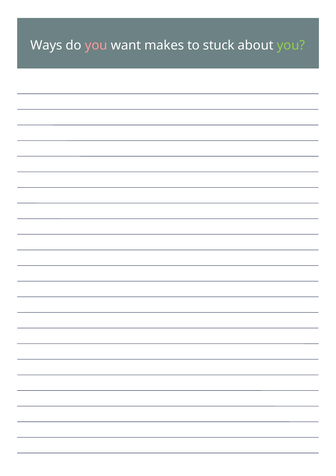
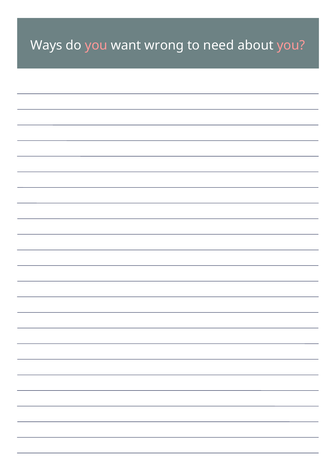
makes: makes -> wrong
stuck: stuck -> need
you at (291, 45) colour: light green -> pink
